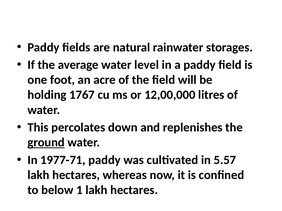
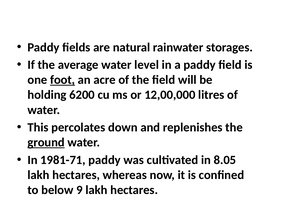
foot underline: none -> present
1767: 1767 -> 6200
1977-71: 1977-71 -> 1981-71
5.57: 5.57 -> 8.05
1: 1 -> 9
